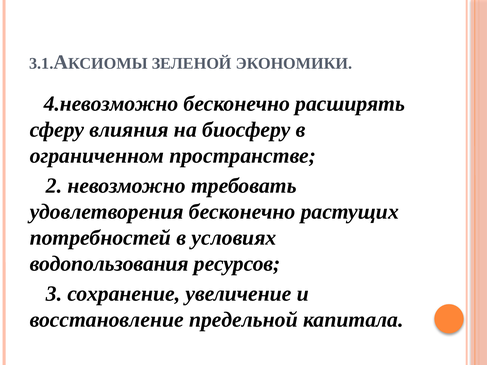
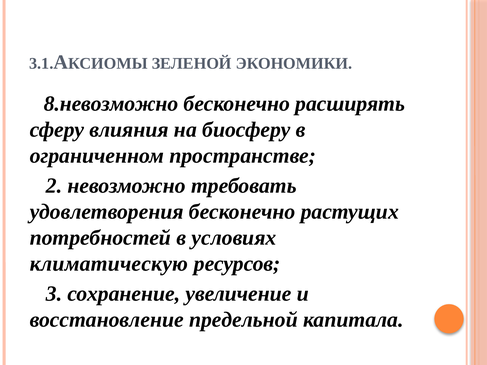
4.невозможно: 4.невозможно -> 8.невозможно
водопользования: водопользования -> климатическую
